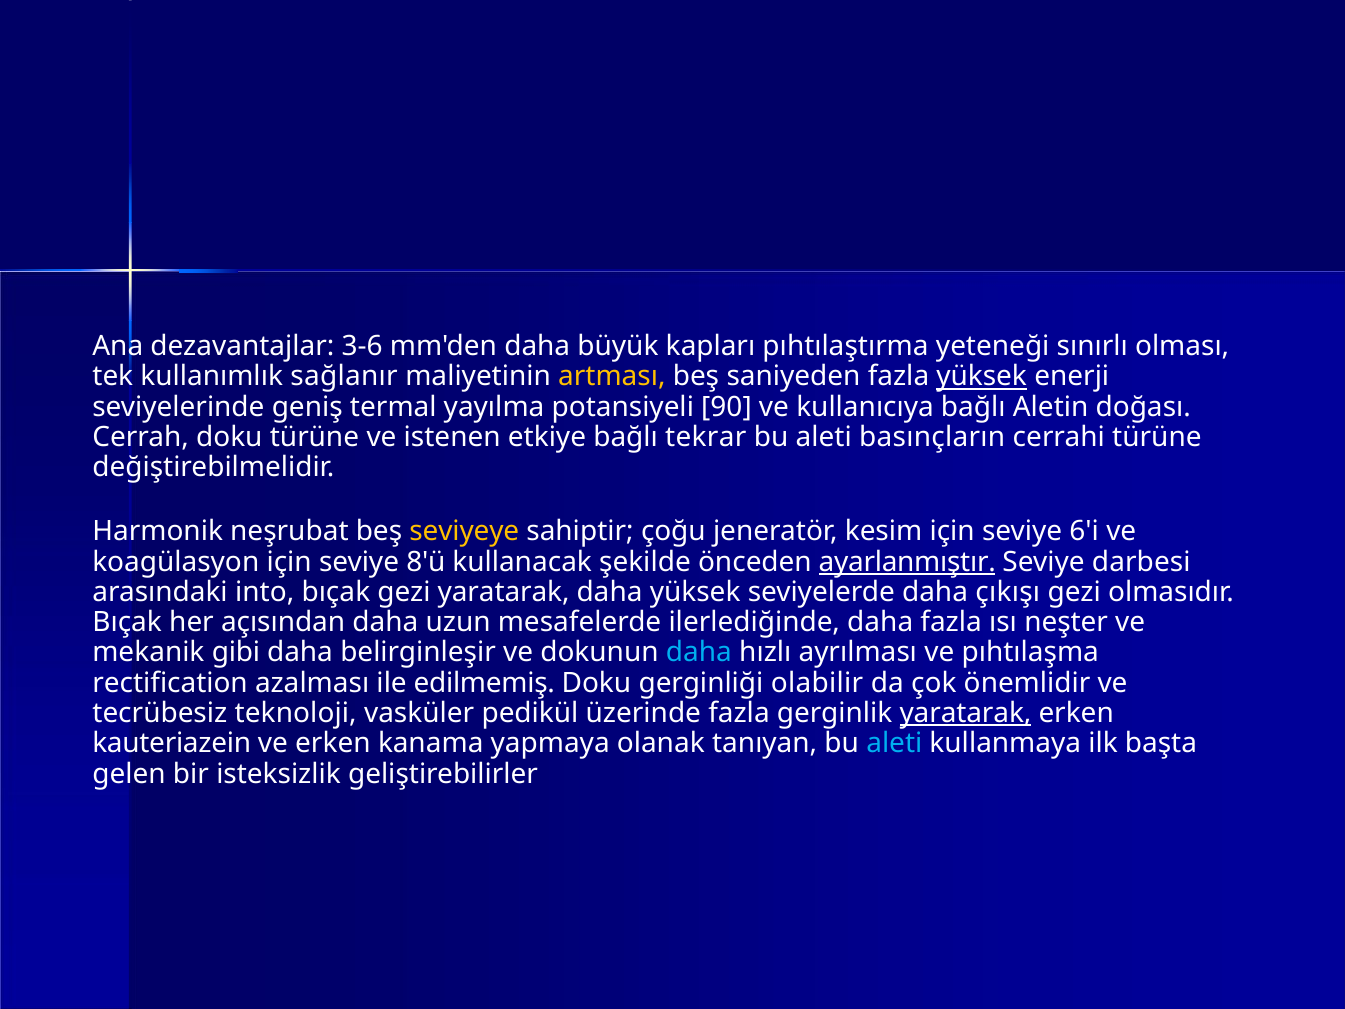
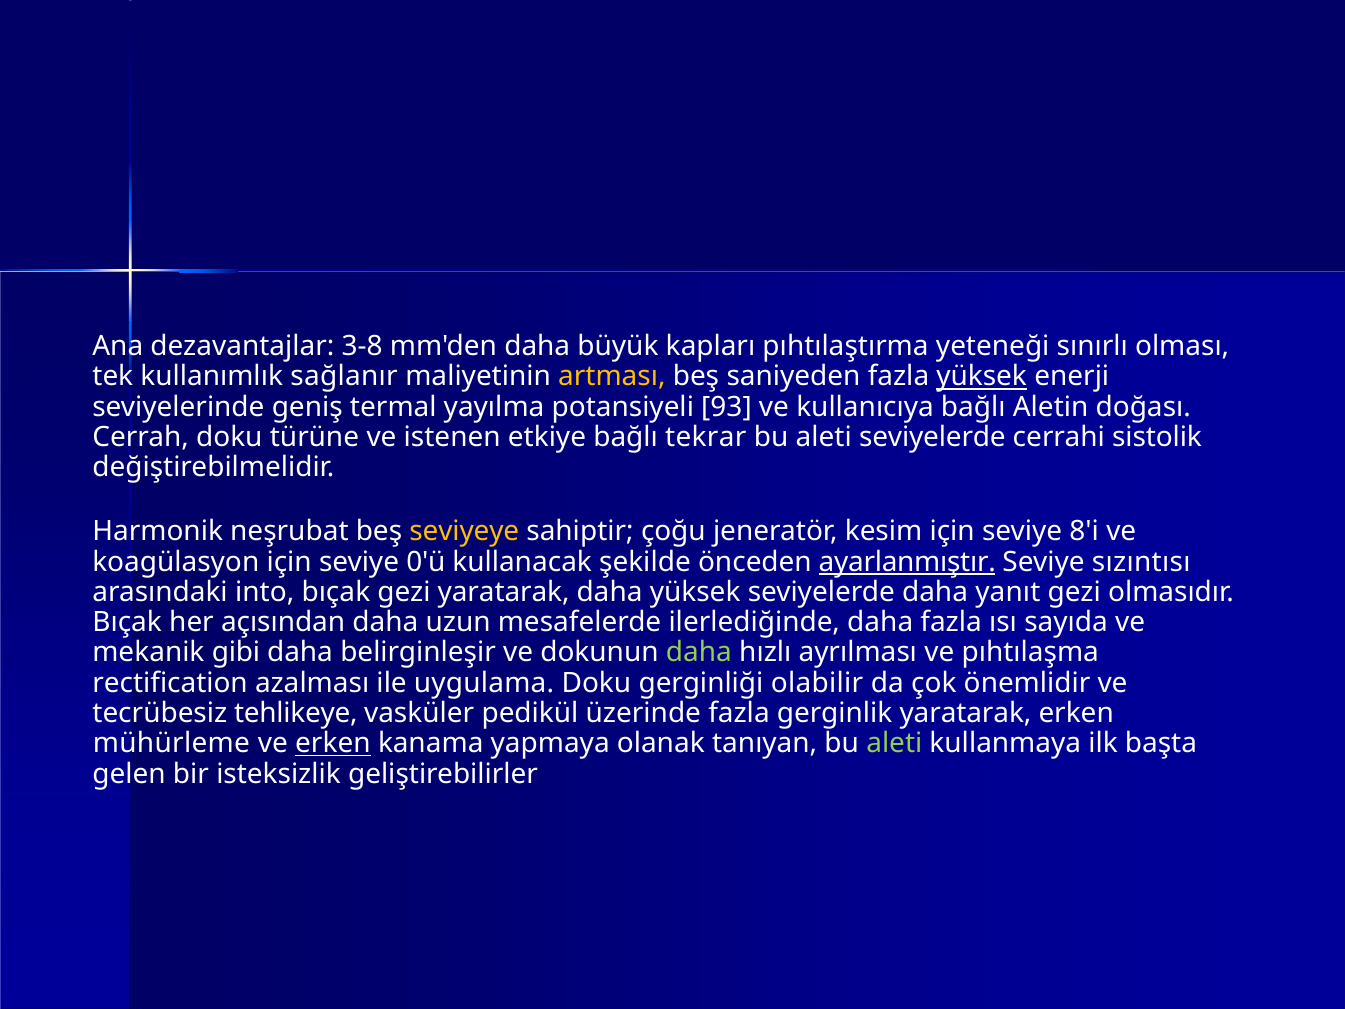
3-6: 3-6 -> 3-8
90: 90 -> 93
aleti basınçların: basınçların -> seviyelerde
cerrahi türüne: türüne -> sistolik
6'i: 6'i -> 8'i
8'ü: 8'ü -> 0'ü
darbesi: darbesi -> sızıntısı
çıkışı: çıkışı -> yanıt
neşter: neşter -> sayıda
daha at (699, 653) colour: light blue -> light green
edilmemiş: edilmemiş -> uygulama
teknoloji: teknoloji -> tehlikeye
yaratarak at (965, 713) underline: present -> none
kauteriazein: kauteriazein -> mühürleme
erken at (333, 743) underline: none -> present
aleti at (894, 743) colour: light blue -> light green
